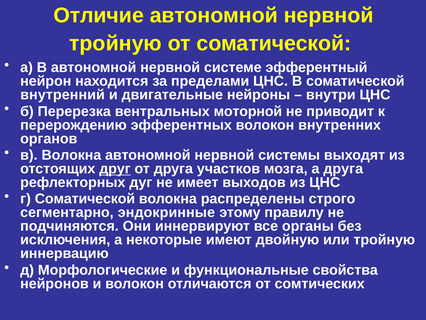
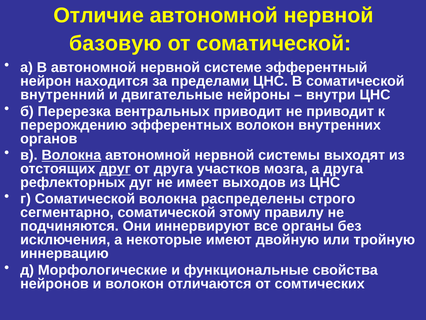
тройную at (115, 44): тройную -> базовую
вентральных моторной: моторной -> приводит
Волокна at (71, 155) underline: none -> present
сегментарно эндокринные: эндокринные -> соматической
